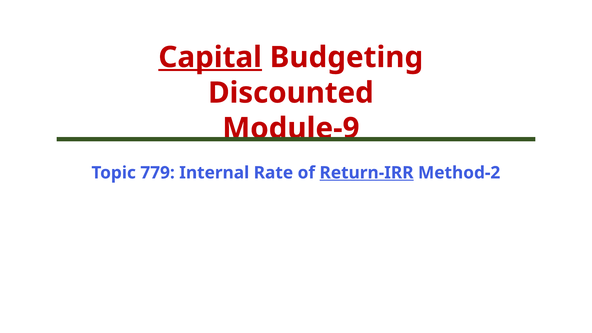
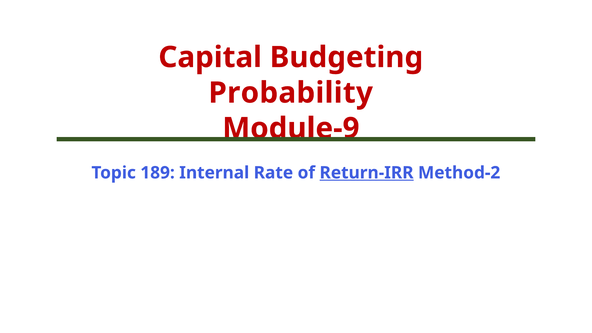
Capital underline: present -> none
Discounted: Discounted -> Probability
779: 779 -> 189
